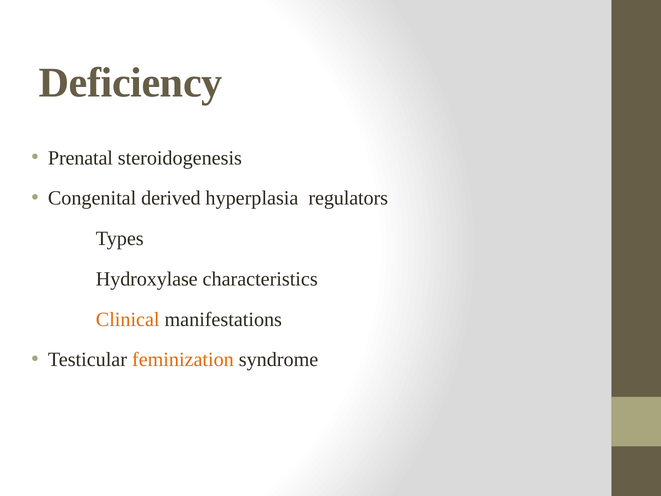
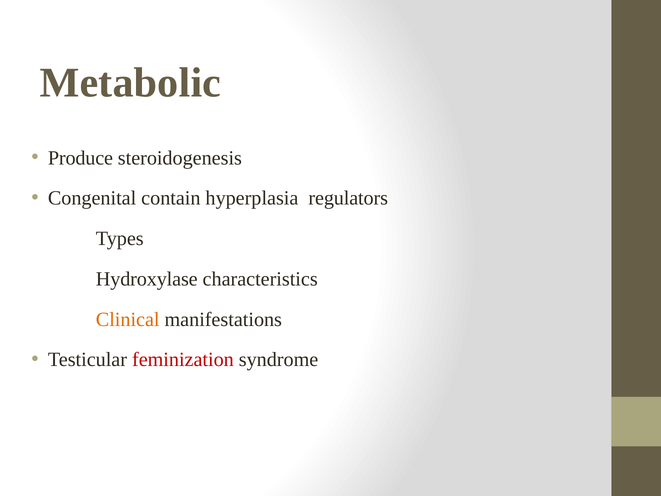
Deficiency: Deficiency -> Metabolic
Prenatal: Prenatal -> Produce
derived: derived -> contain
feminization colour: orange -> red
